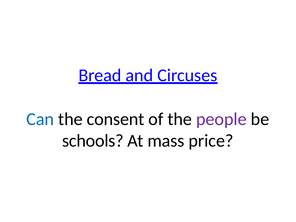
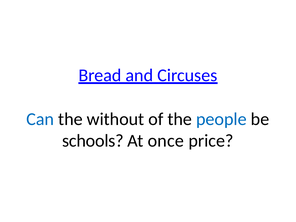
consent: consent -> without
people colour: purple -> blue
mass: mass -> once
